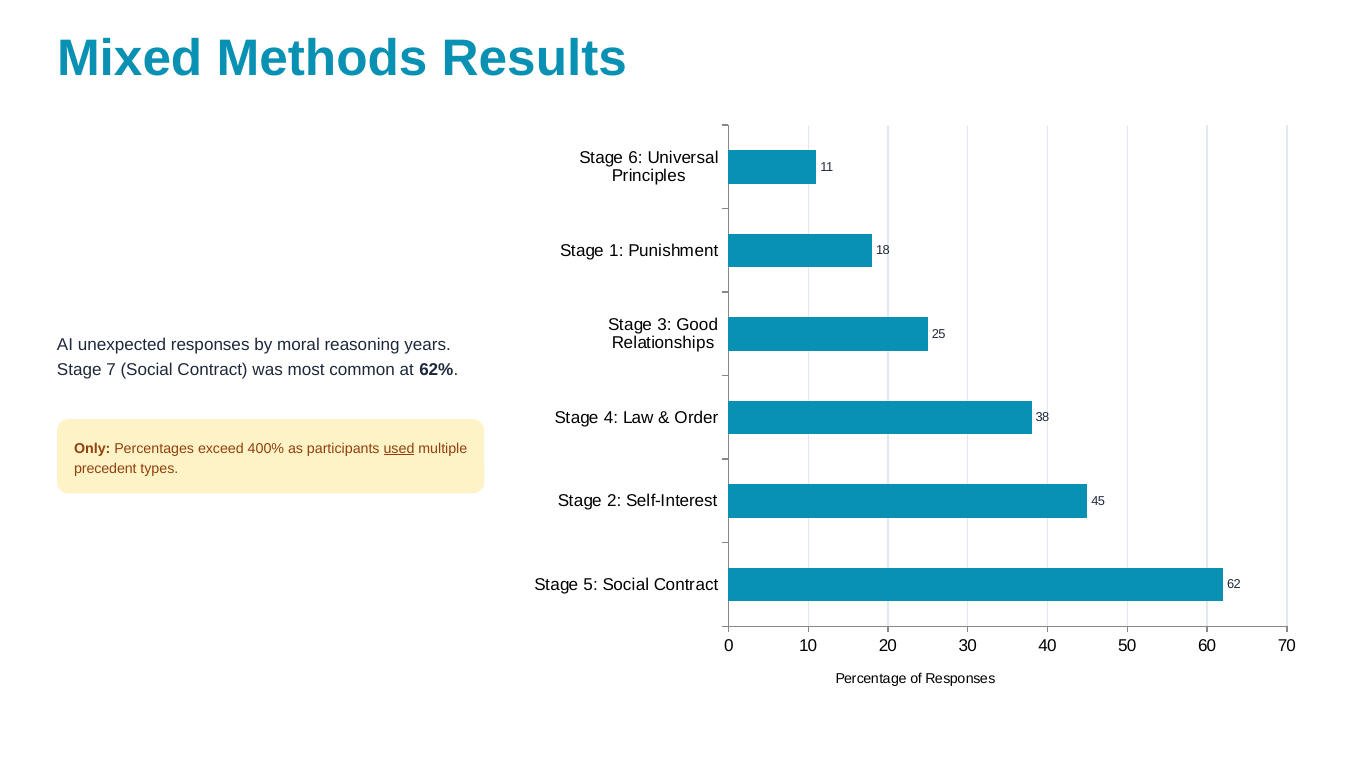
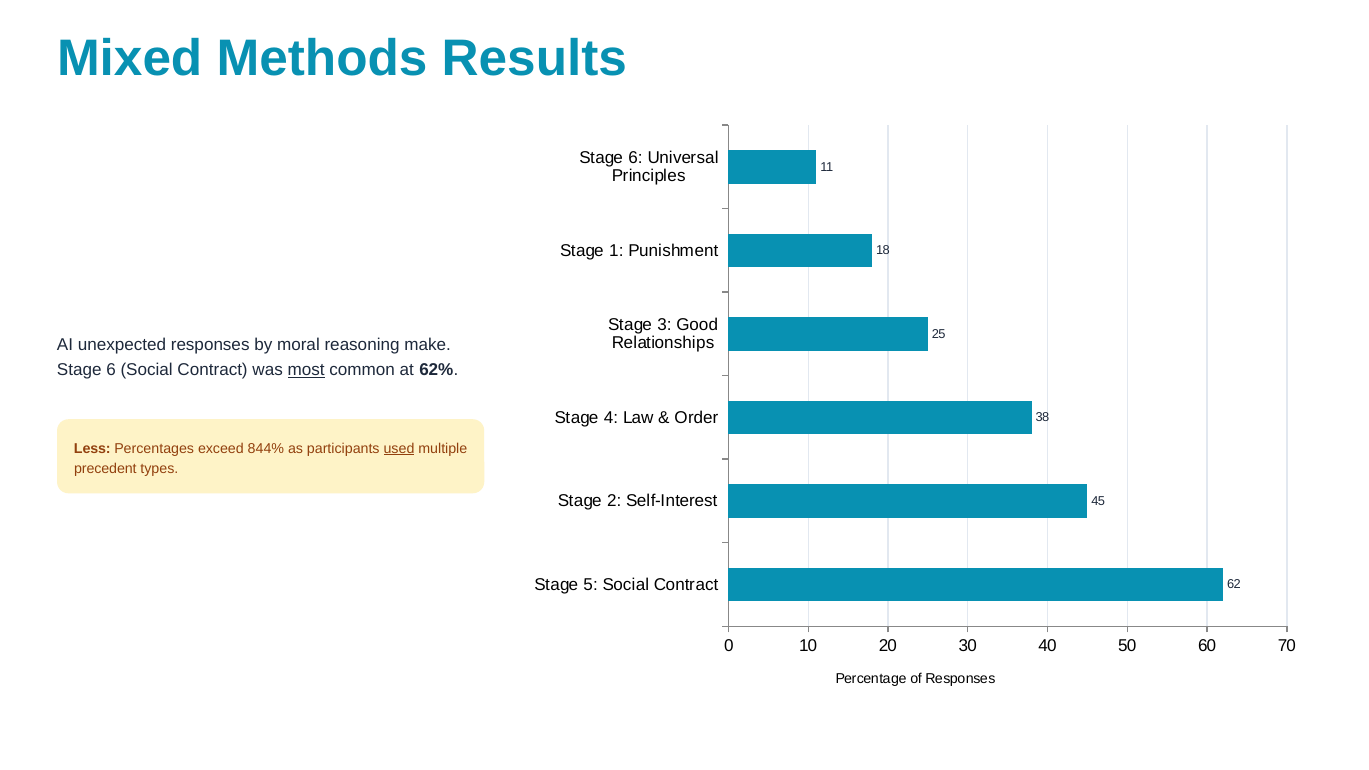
years: years -> make
7 at (111, 370): 7 -> 6
most underline: none -> present
Only: Only -> Less
400%: 400% -> 844%
